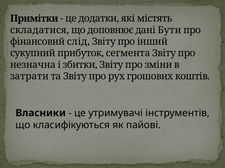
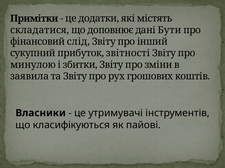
сегмента: сегмента -> звітності
незначна: незначна -> минулою
затрати: затрати -> заявила
